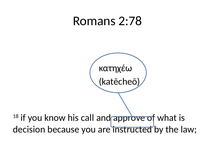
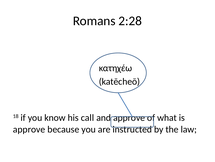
2:78: 2:78 -> 2:28
decision at (29, 129): decision -> approve
